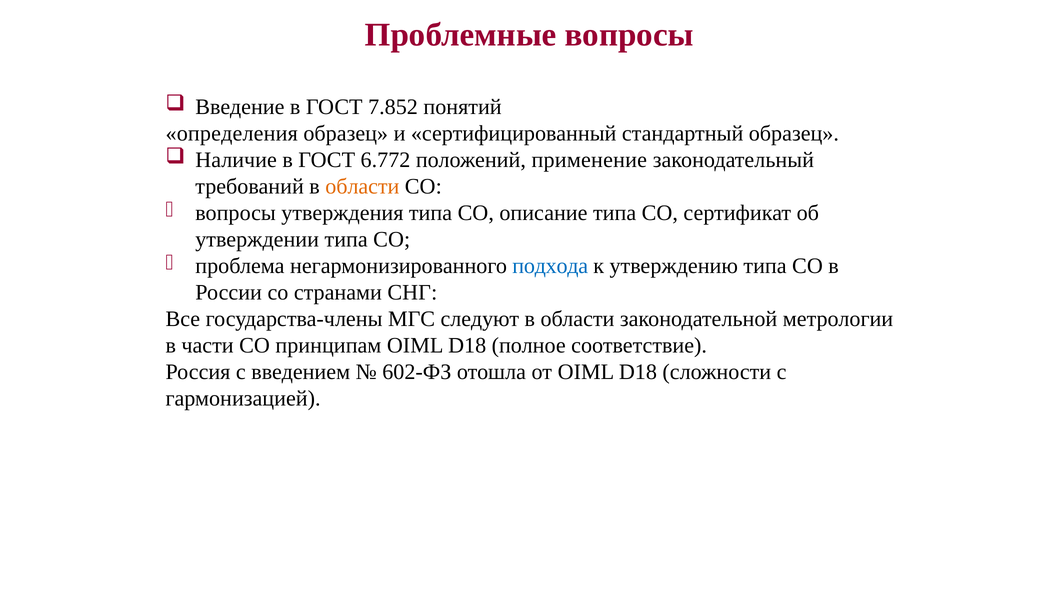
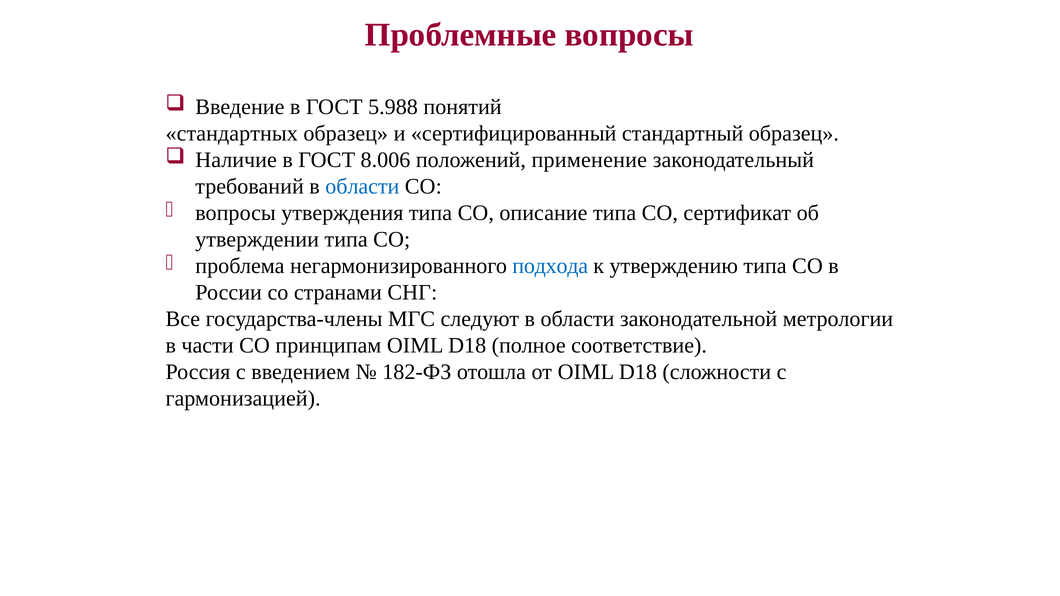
7.852: 7.852 -> 5.988
определения: определения -> стандартных
6.772: 6.772 -> 8.006
области at (362, 187) colour: orange -> blue
602-ФЗ: 602-ФЗ -> 182-ФЗ
